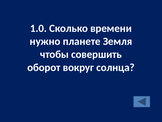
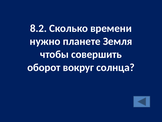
1.0: 1.0 -> 8.2
